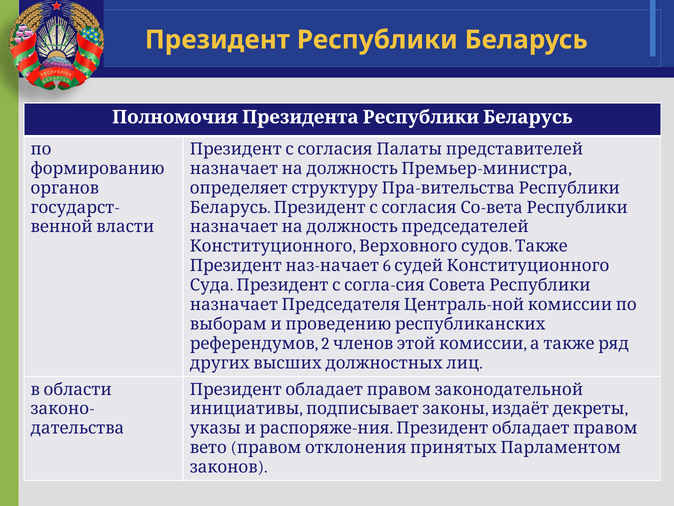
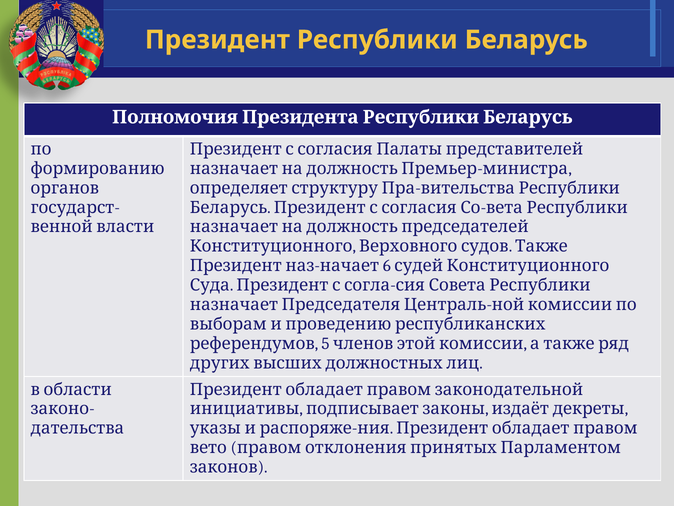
2: 2 -> 5
